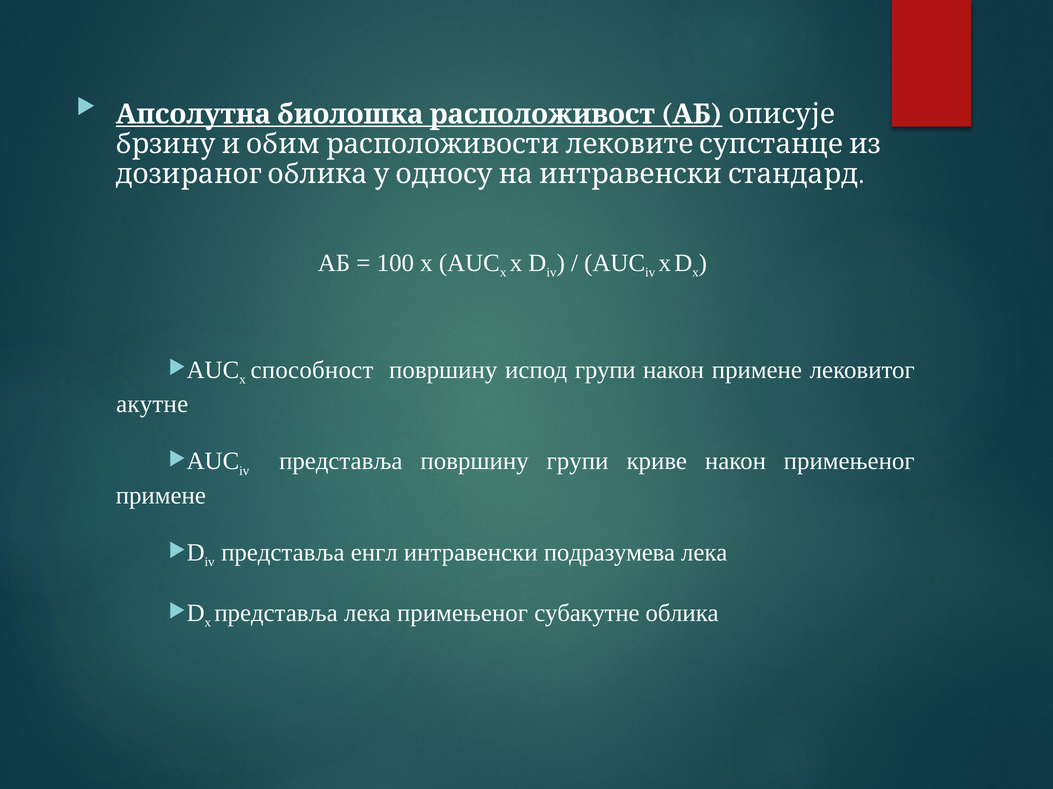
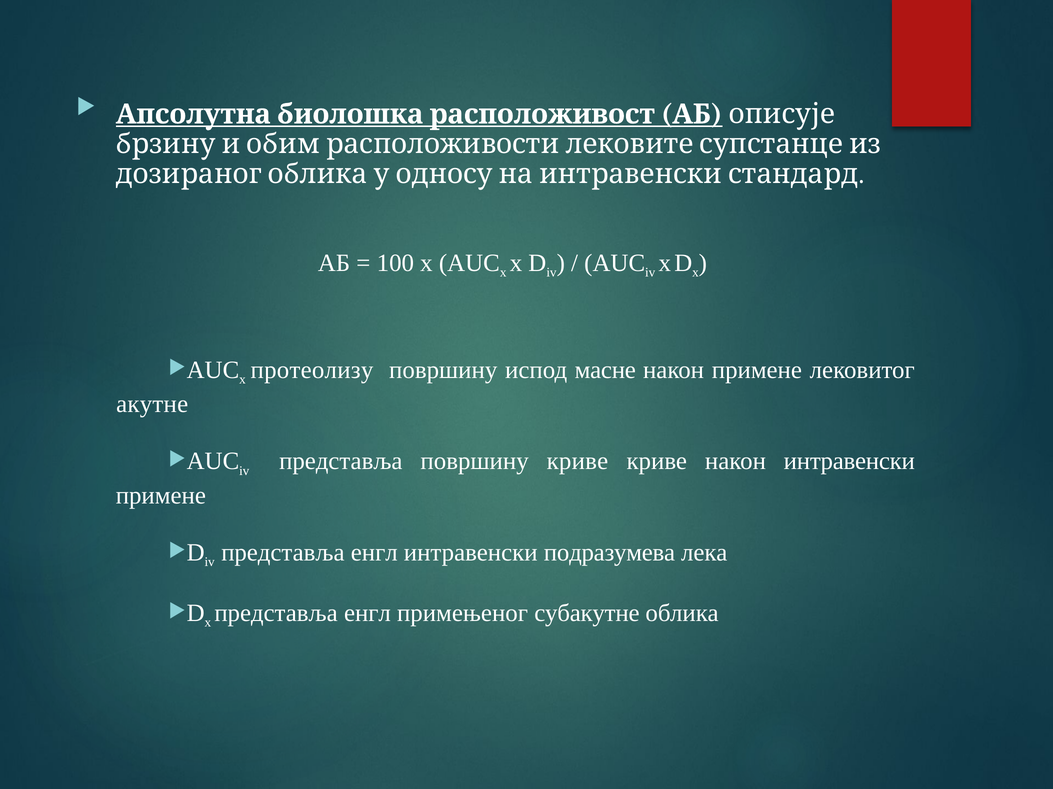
способност: способност -> протеолизу
испод групи: групи -> масне
површину групи: групи -> криве
након примењеног: примењеног -> интравенски
x представља лека: лека -> енгл
